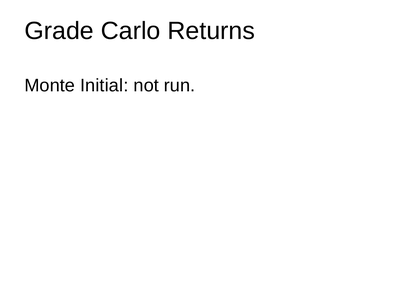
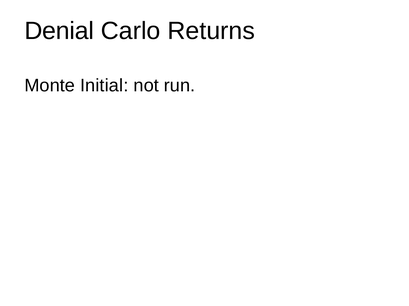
Grade: Grade -> Denial
